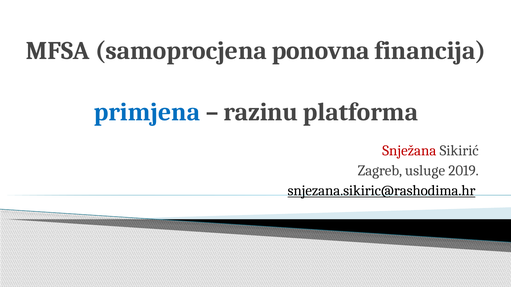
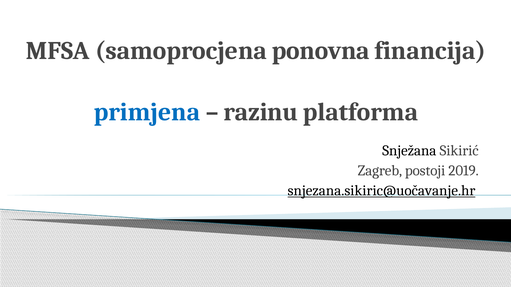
Snježana colour: red -> black
usluge: usluge -> postoji
snjezana.sikiric@rashodima.hr: snjezana.sikiric@rashodima.hr -> snjezana.sikiric@uočavanje.hr
